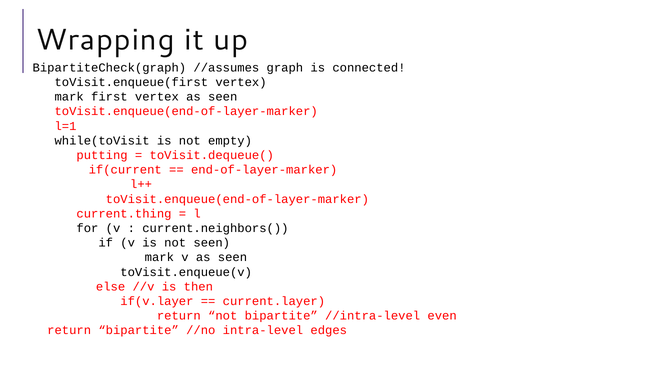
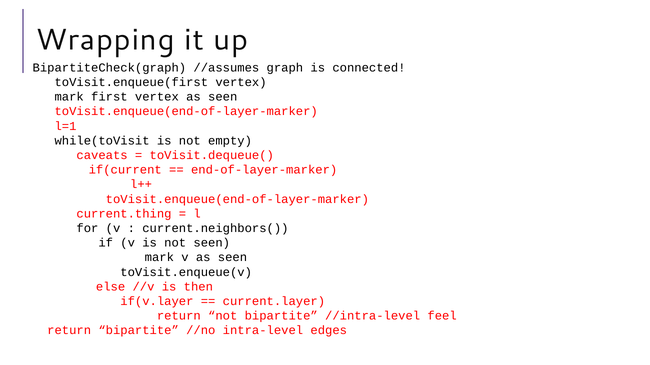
putting: putting -> caveats
even: even -> feel
